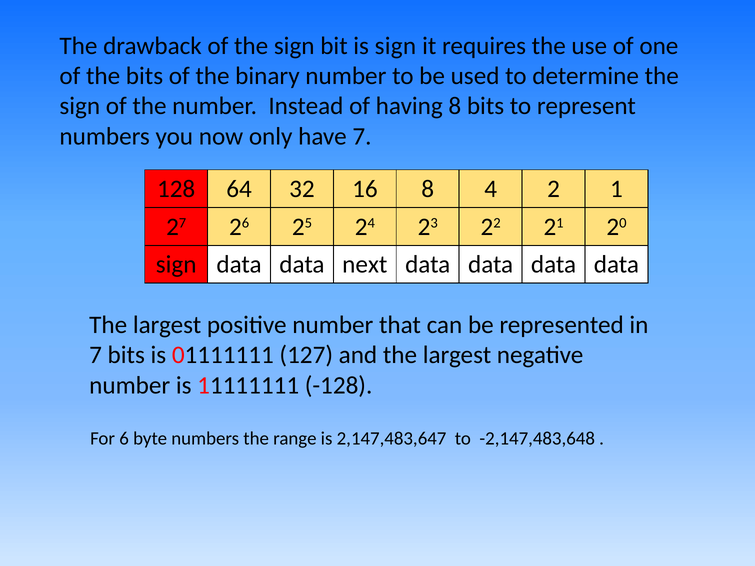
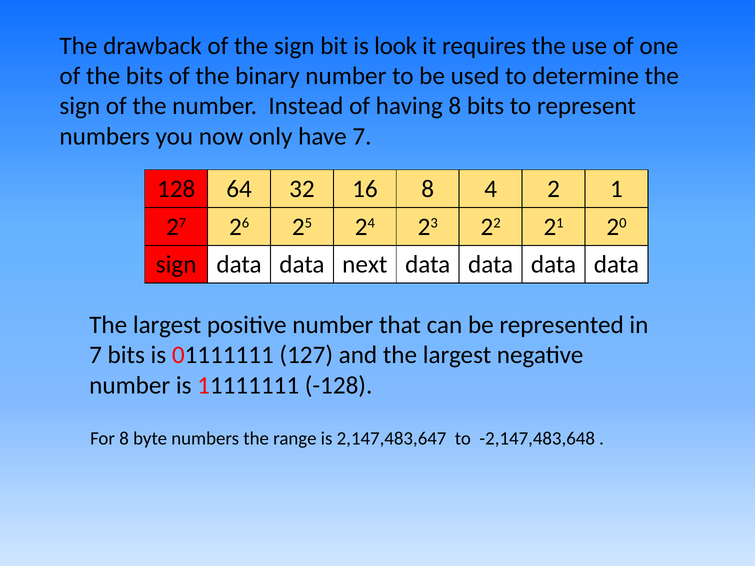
is sign: sign -> look
For 6: 6 -> 8
